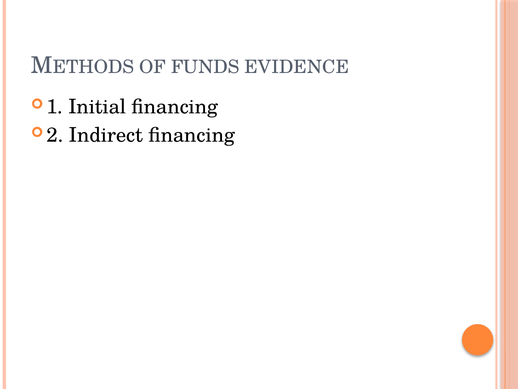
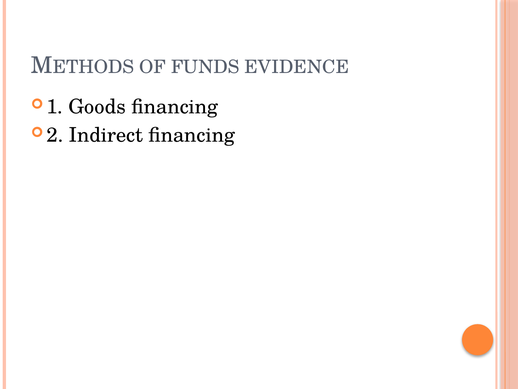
Initial: Initial -> Goods
